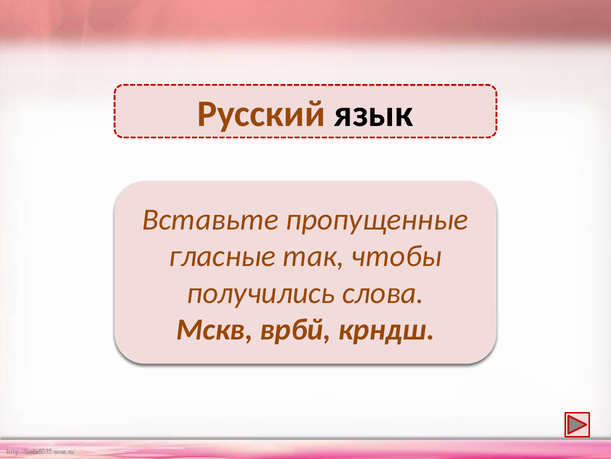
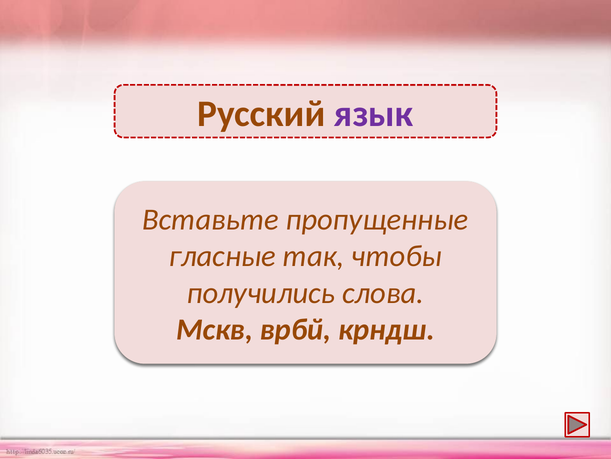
язык colour: black -> purple
